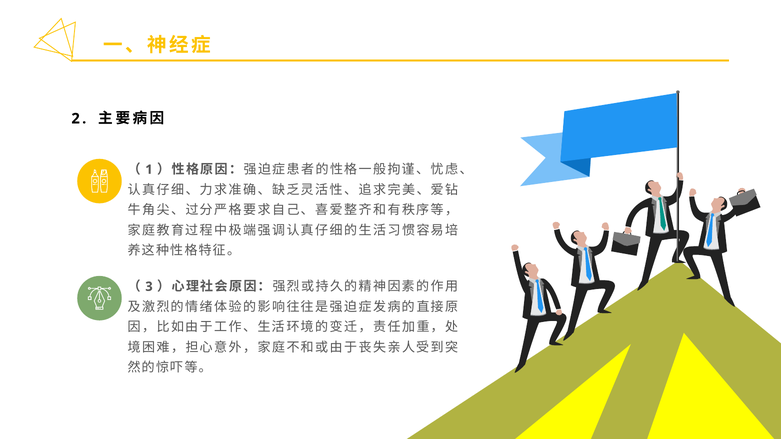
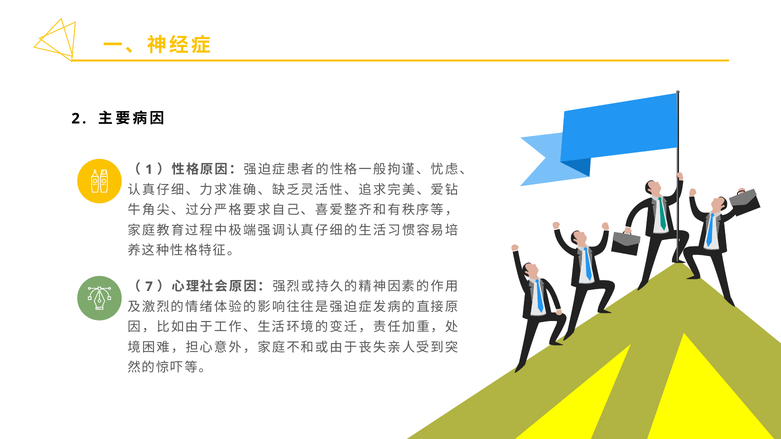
3: 3 -> 7
